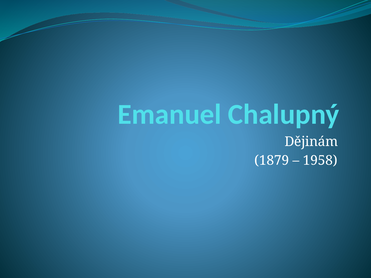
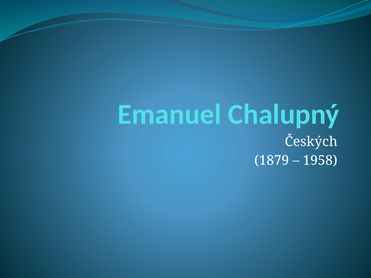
Dějinám: Dějinám -> Českých
